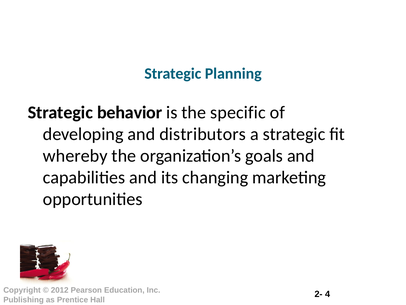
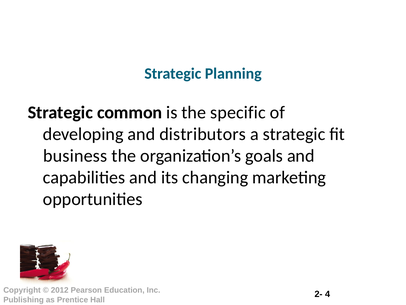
behavior: behavior -> common
whereby: whereby -> business
